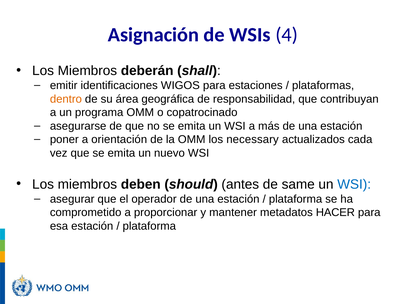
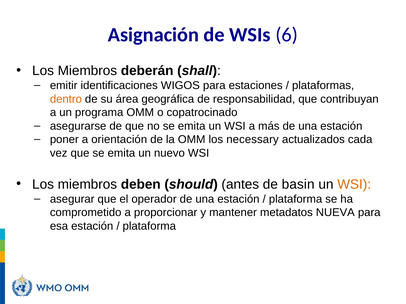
4: 4 -> 6
same: same -> basin
WSI at (354, 185) colour: blue -> orange
HACER: HACER -> NUEVA
